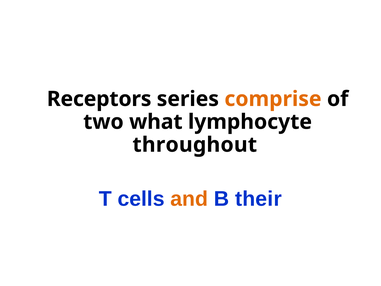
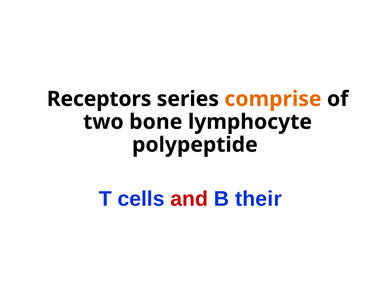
what: what -> bone
throughout: throughout -> polypeptide
and colour: orange -> red
